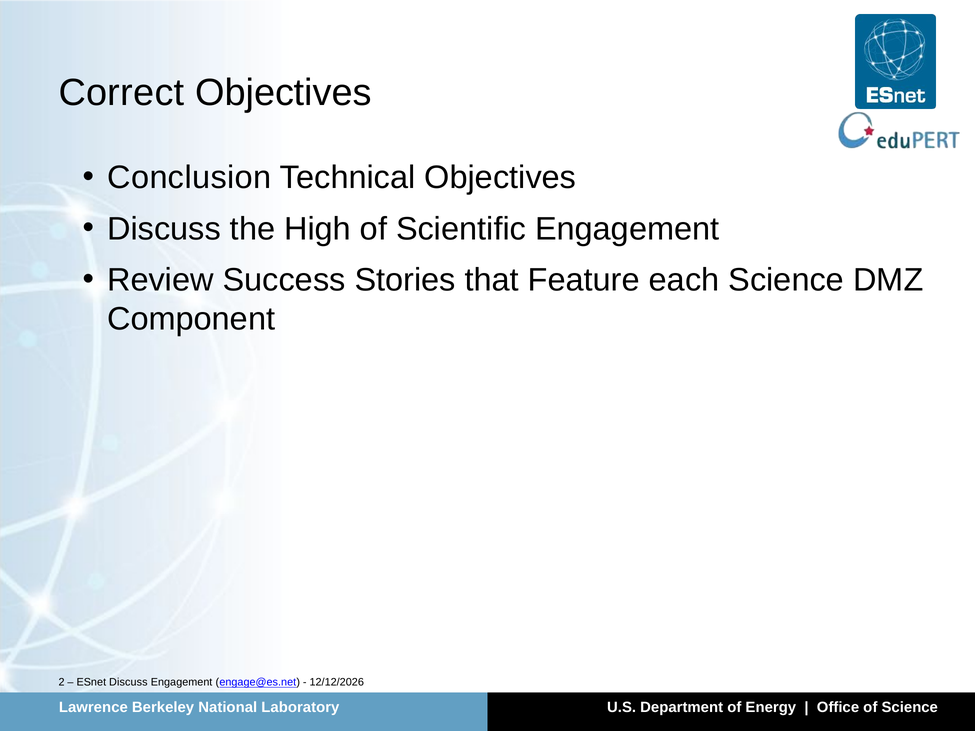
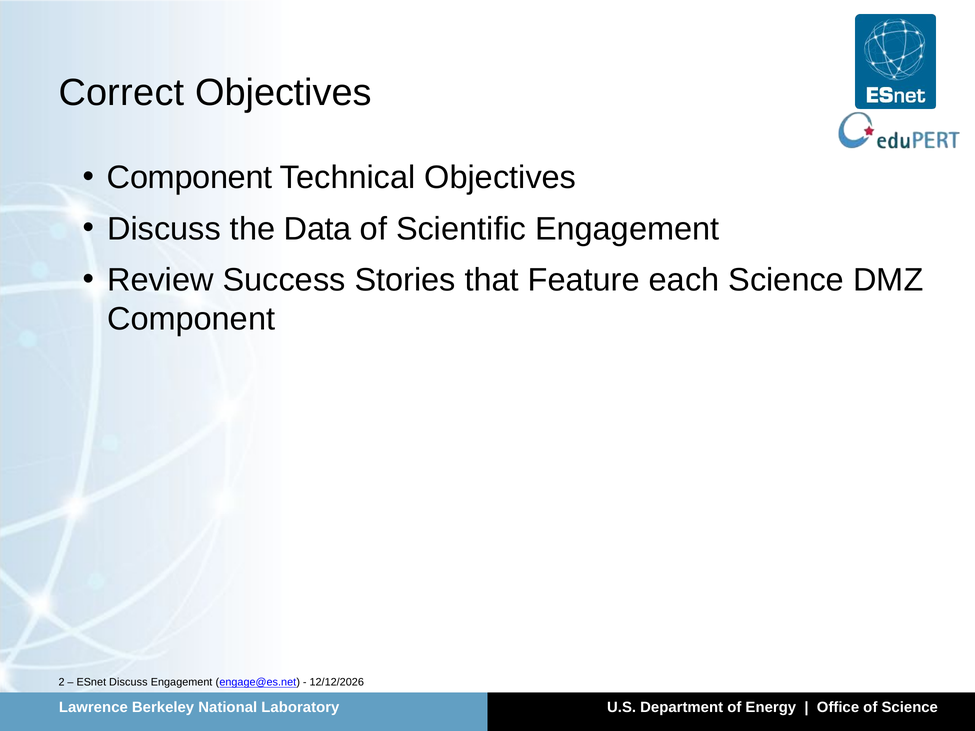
Conclusion at (189, 178): Conclusion -> Component
High: High -> Data
